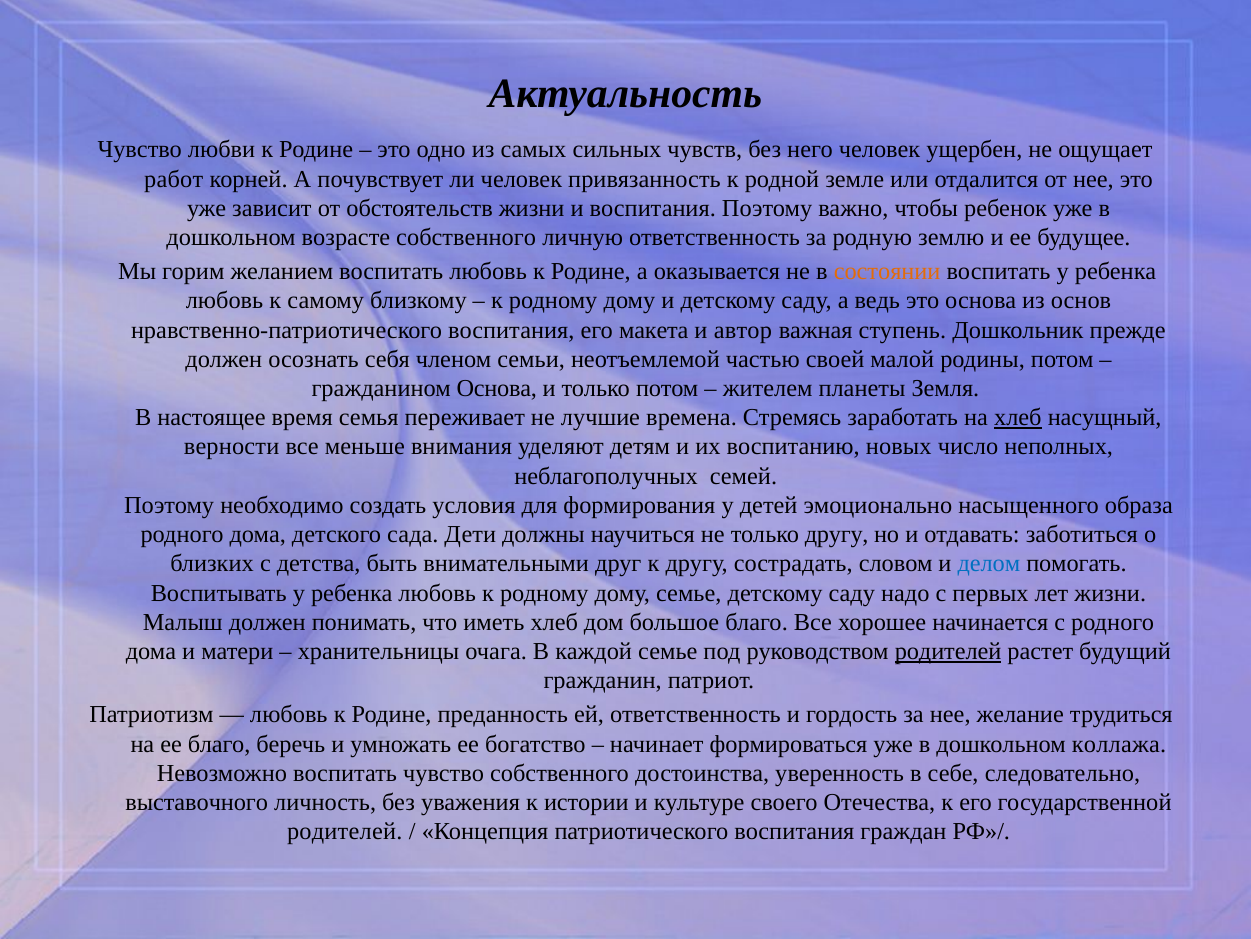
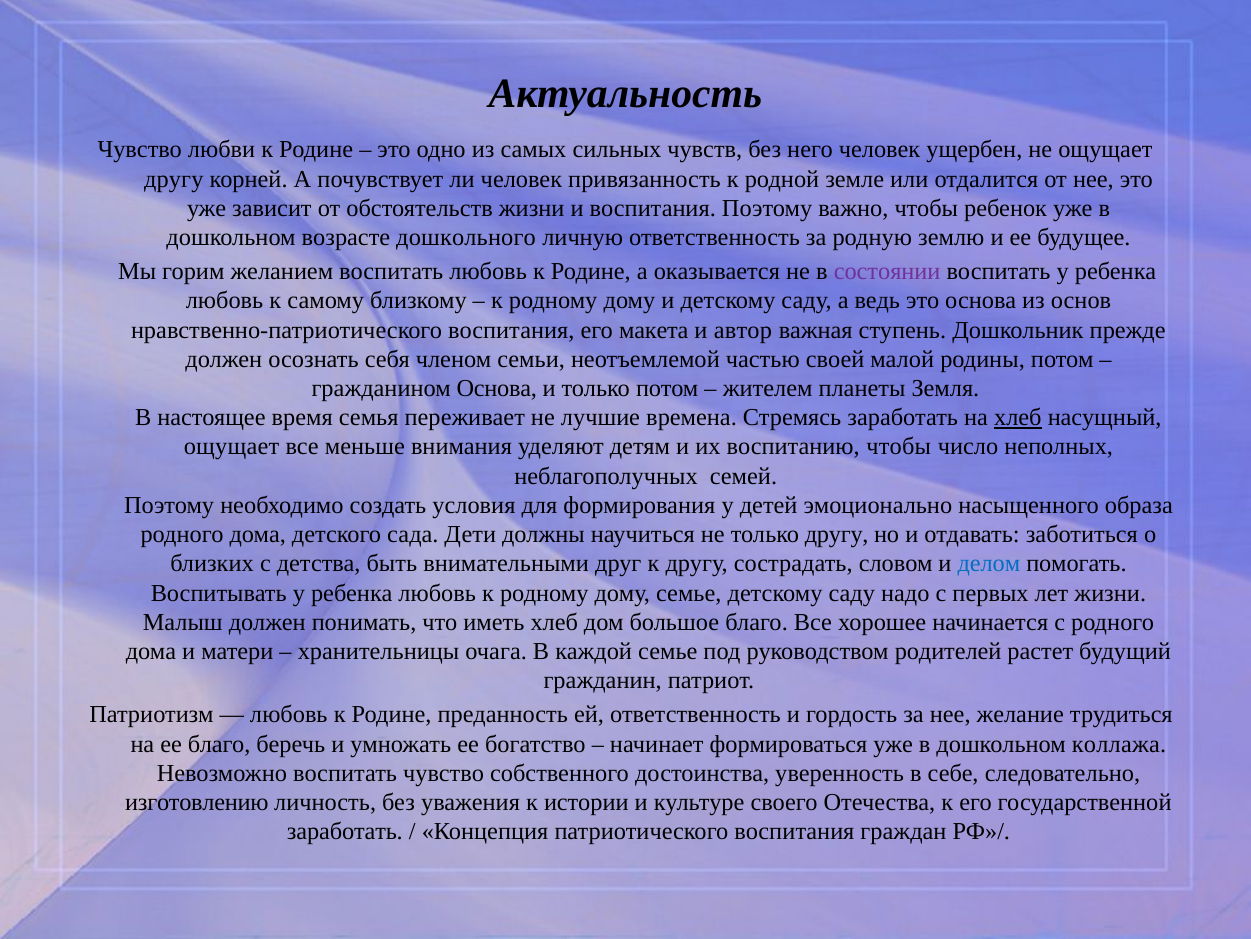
работ at (174, 179): работ -> другу
возрасте собственного: собственного -> дошкольного
состоянии colour: orange -> purple
верности at (232, 447): верности -> ощущает
воспитанию новых: новых -> чтобы
родителей at (948, 651) underline: present -> none
выставочного: выставочного -> изготовлению
родителей at (345, 831): родителей -> заработать
